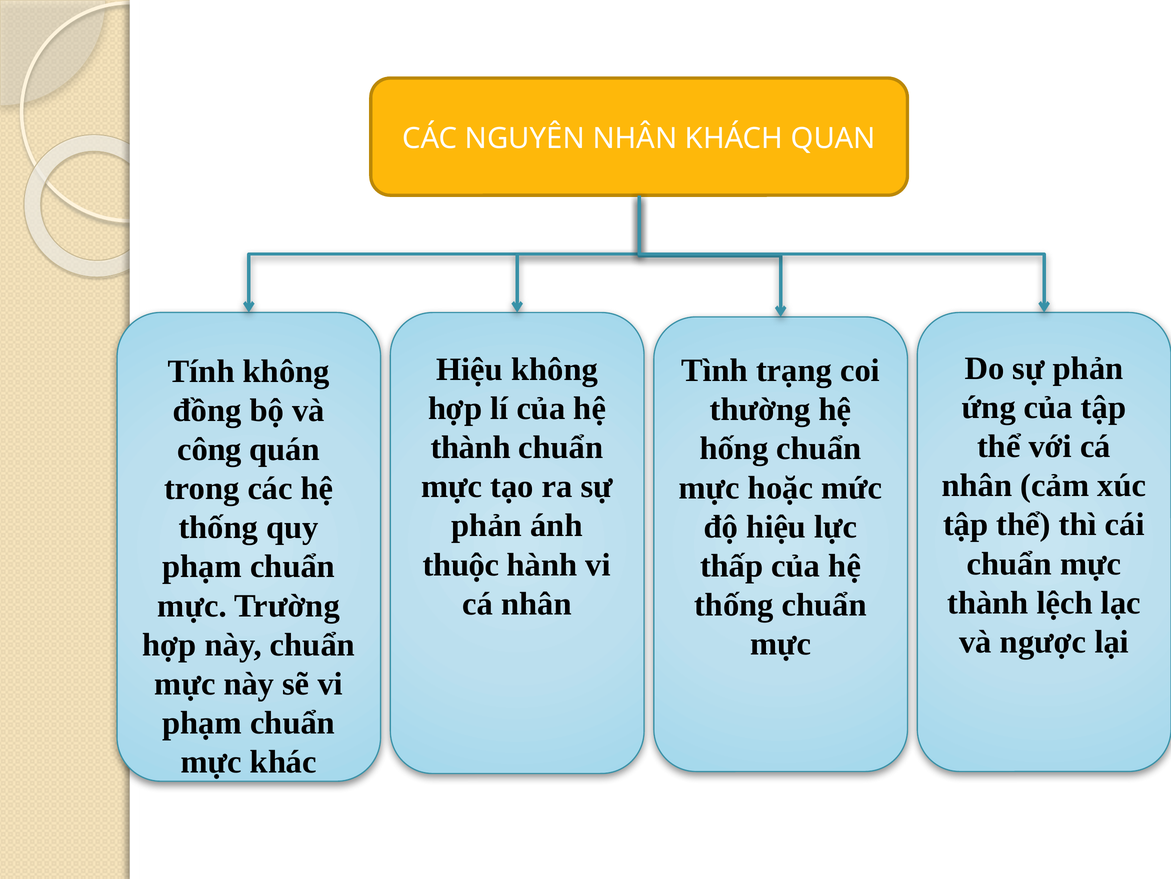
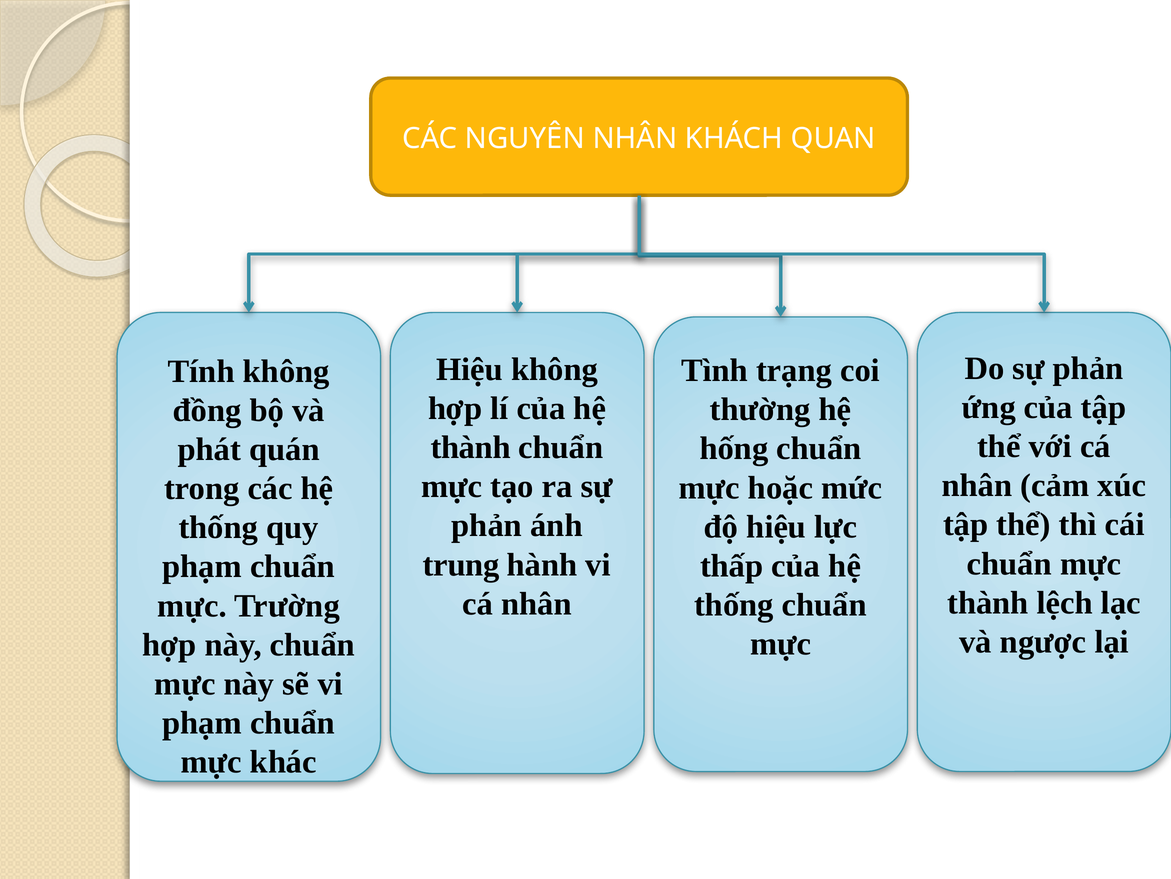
công: công -> phát
thuộc: thuộc -> trung
